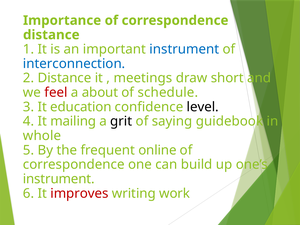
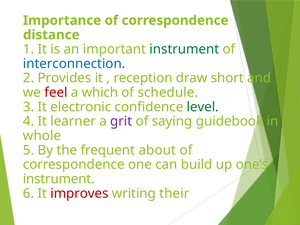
instrument at (184, 49) colour: blue -> green
2 Distance: Distance -> Provides
meetings: meetings -> reception
about: about -> which
education: education -> electronic
level colour: black -> green
mailing: mailing -> learner
grit colour: black -> purple
online: online -> about
work: work -> their
